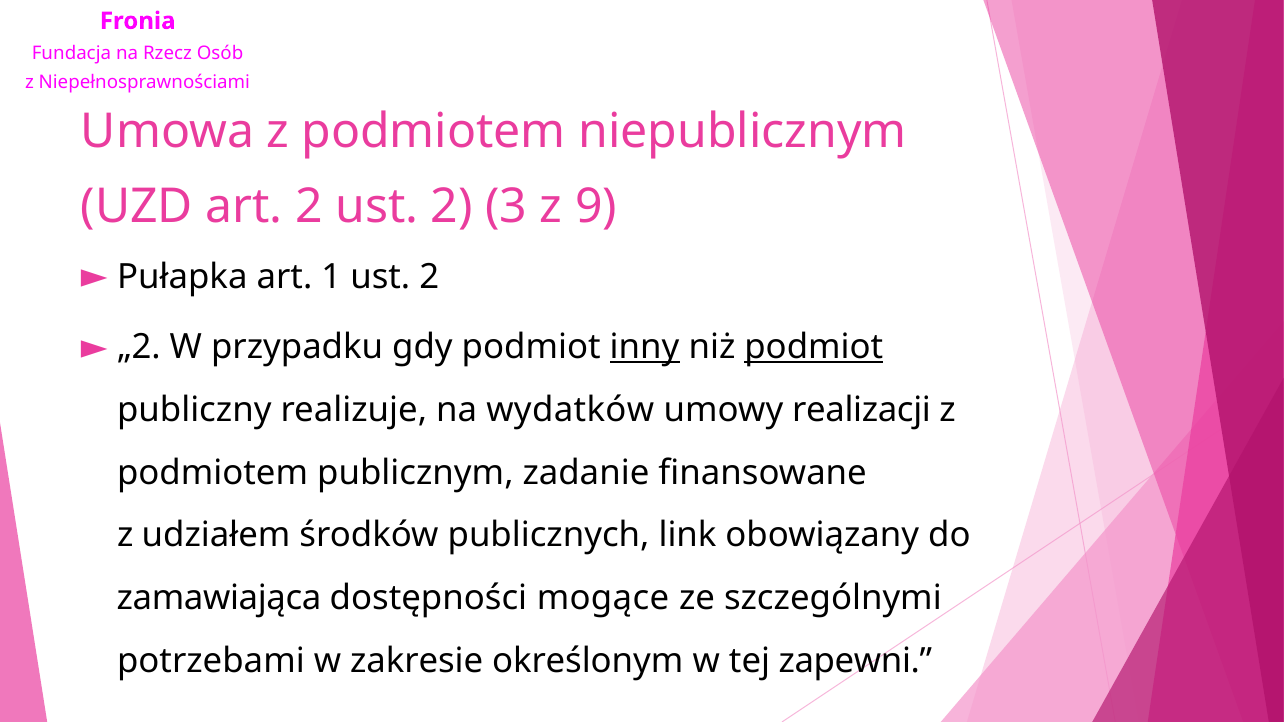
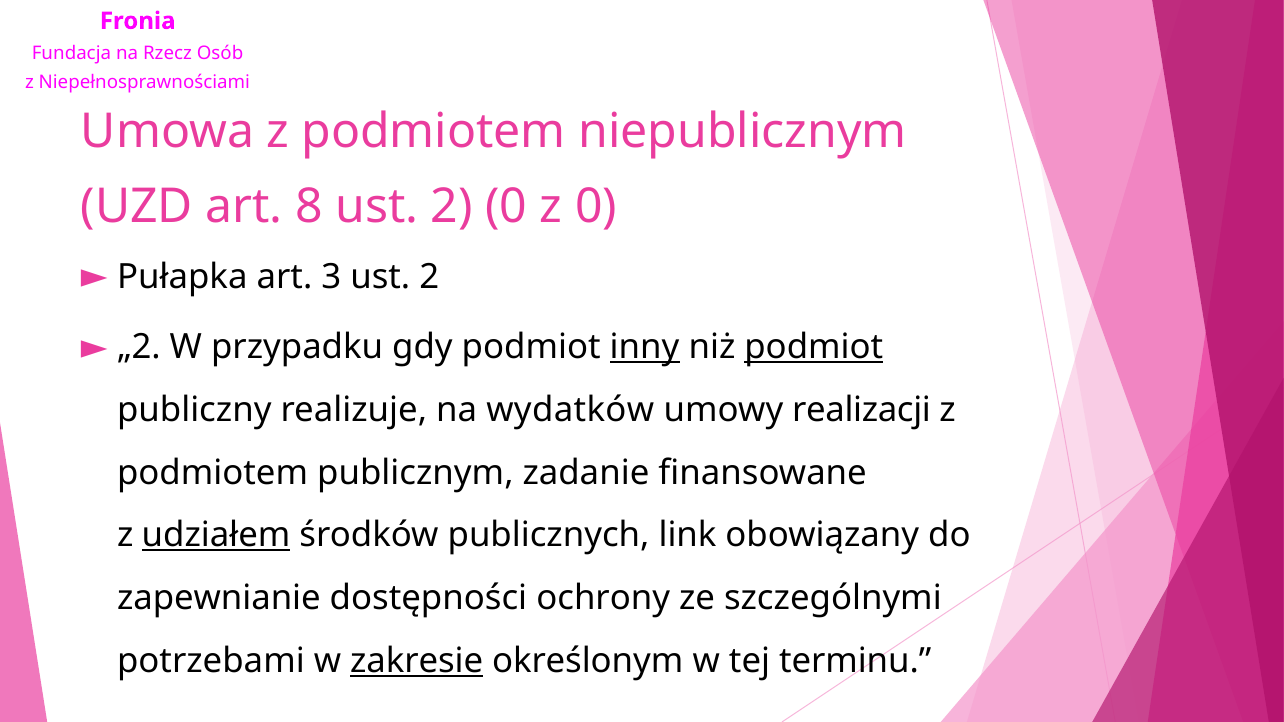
art 2: 2 -> 8
2 3: 3 -> 0
z 9: 9 -> 0
1: 1 -> 3
udziałem underline: none -> present
zamawiająca: zamawiająca -> zapewnianie
mogące: mogące -> ochrony
zakresie underline: none -> present
zapewni: zapewni -> terminu
